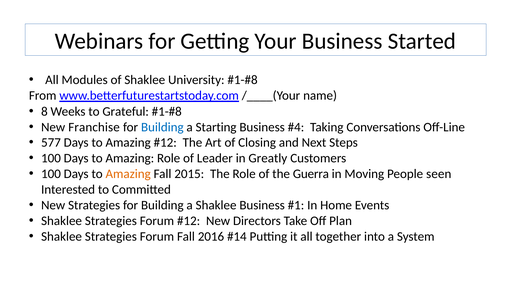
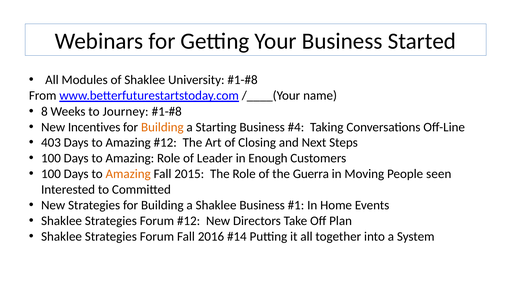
Grateful: Grateful -> Journey
Franchise: Franchise -> Incentives
Building at (162, 127) colour: blue -> orange
577: 577 -> 403
Greatly: Greatly -> Enough
